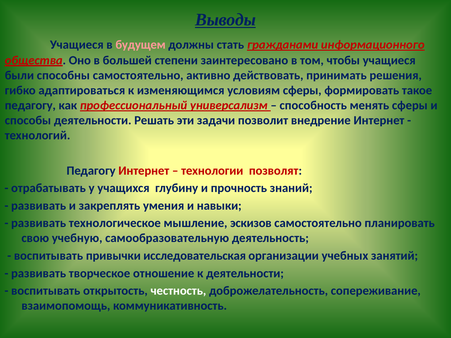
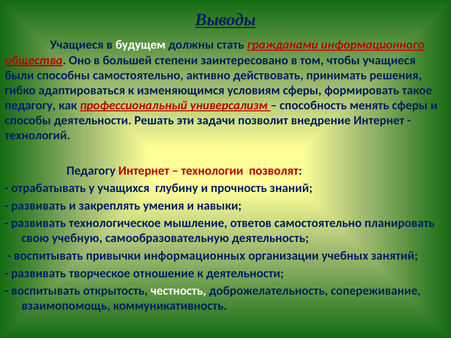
будущем colour: pink -> white
эскизов: эскизов -> ответов
исследовательская: исследовательская -> информационных
